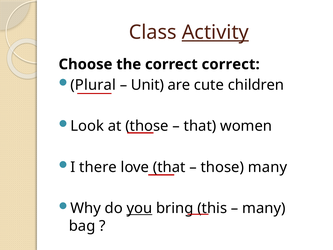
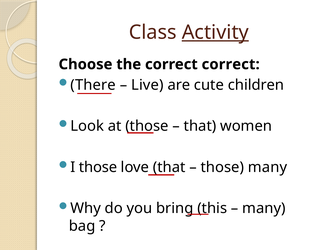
Plural: Plural -> There
Unit: Unit -> Live
I there: there -> those
you underline: present -> none
